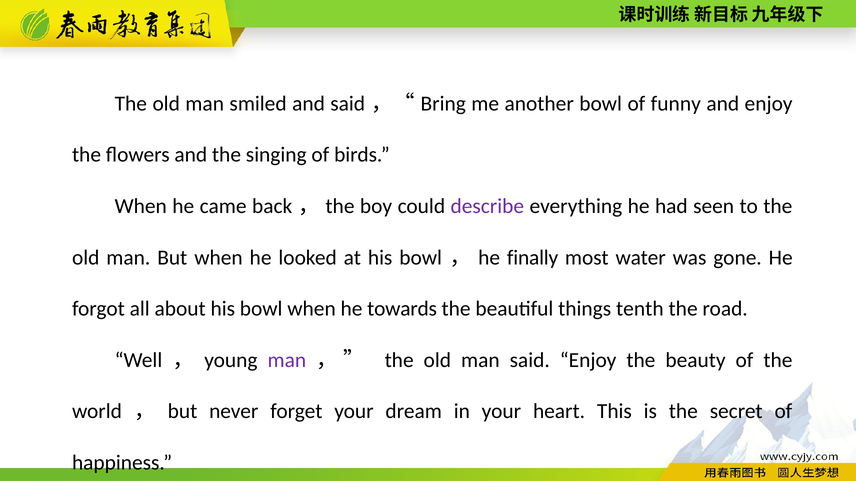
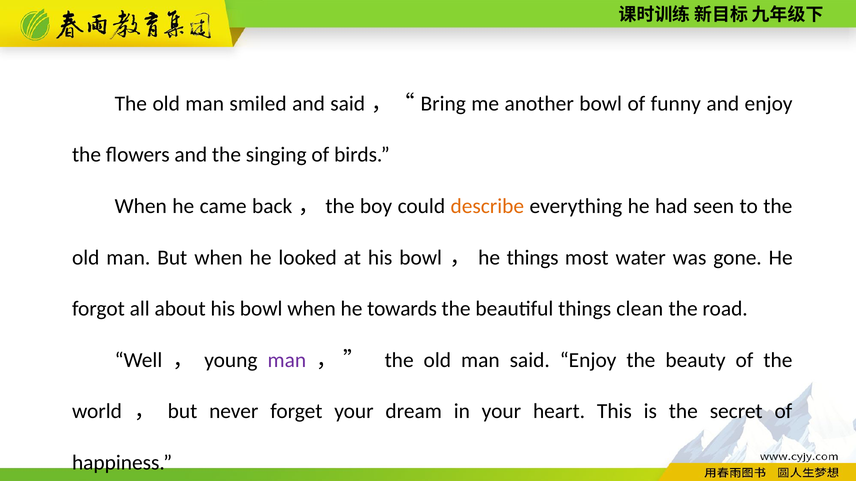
describe colour: purple -> orange
he finally: finally -> things
tenth: tenth -> clean
